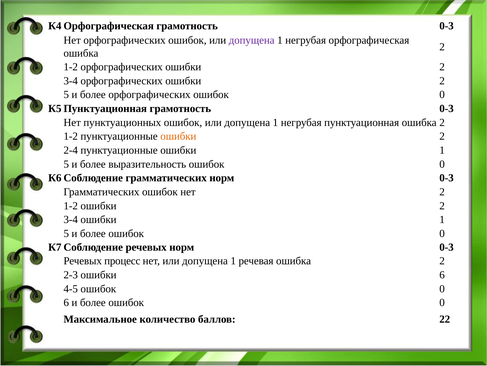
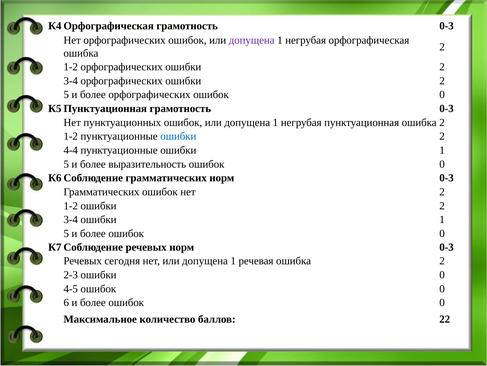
ошибки at (178, 136) colour: orange -> blue
2-4: 2-4 -> 4-4
процесс: процесс -> сегодня
ошибки 6: 6 -> 0
